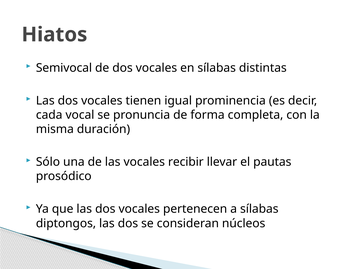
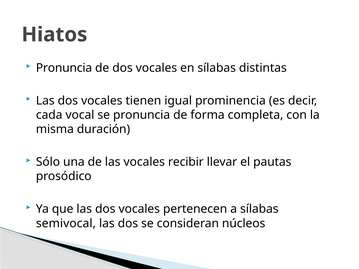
Semivocal at (64, 68): Semivocal -> Pronuncia
diptongos: diptongos -> semivocal
